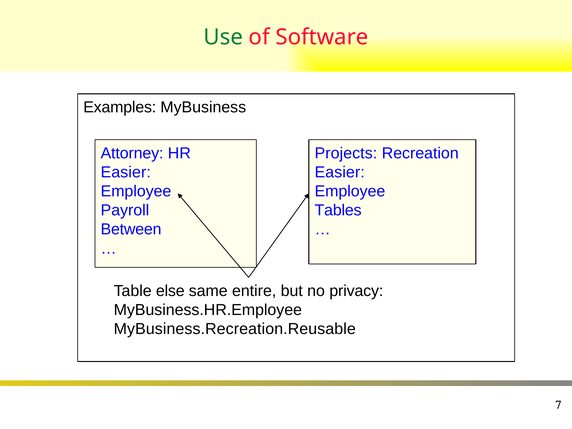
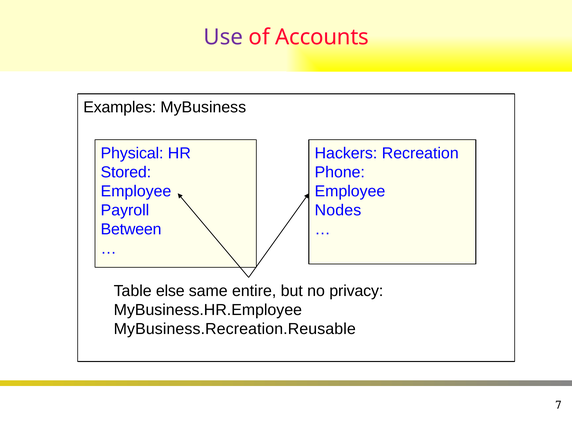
Use colour: green -> purple
Software: Software -> Accounts
Attorney: Attorney -> Physical
Projects: Projects -> Hackers
Easier at (126, 172): Easier -> Stored
Easier at (340, 172): Easier -> Phone
Tables: Tables -> Nodes
